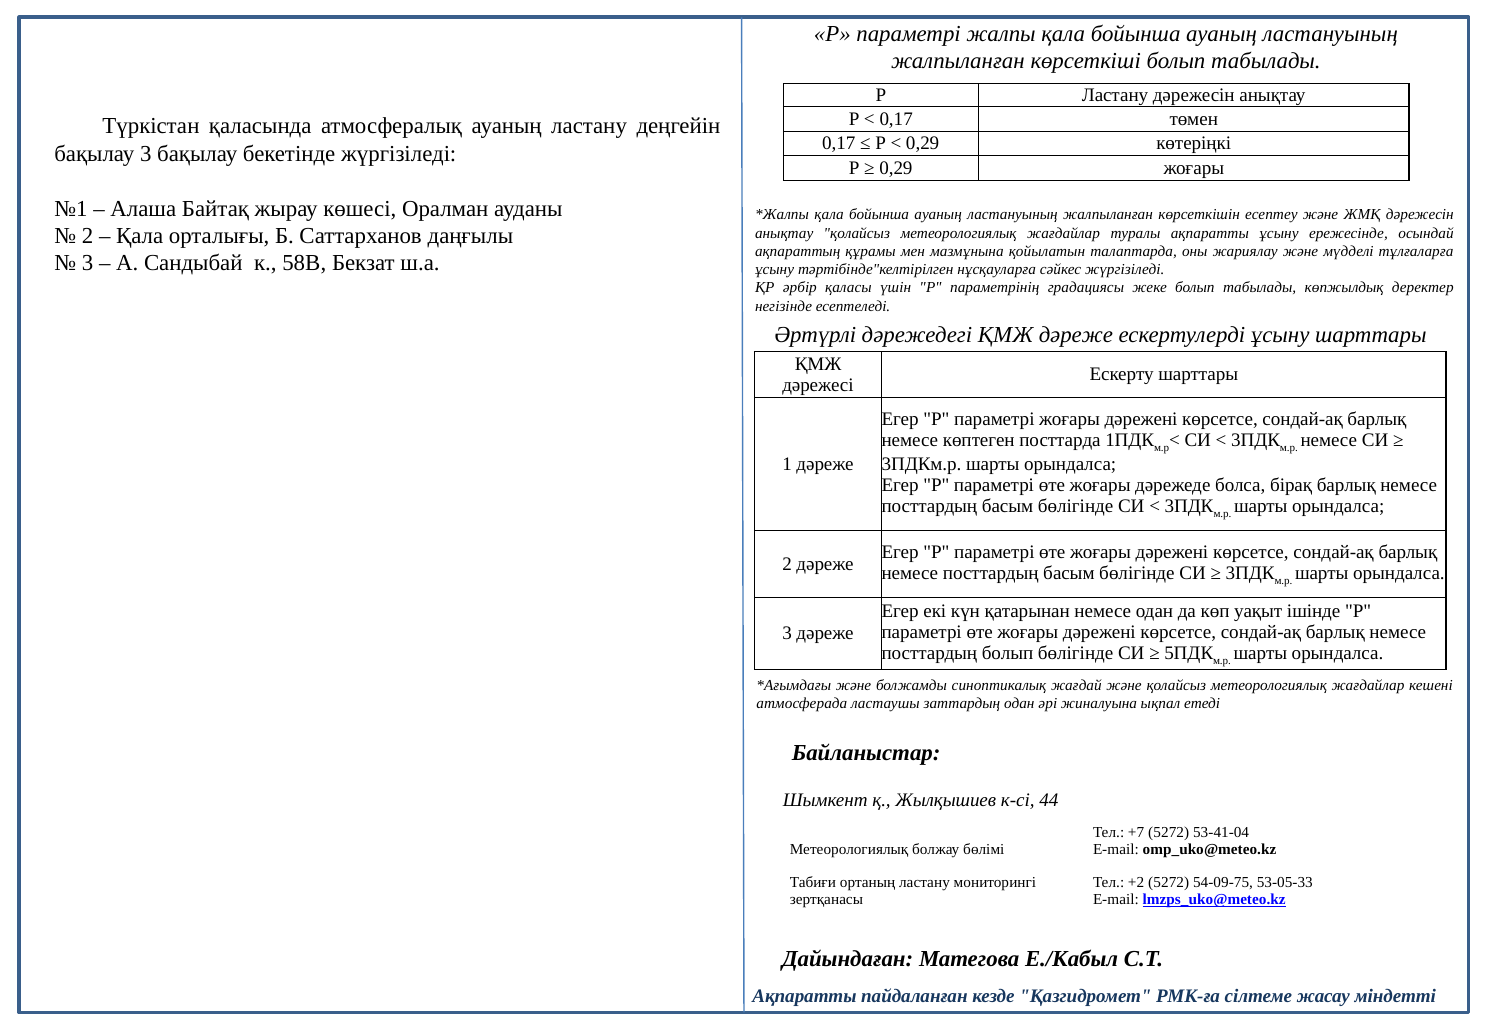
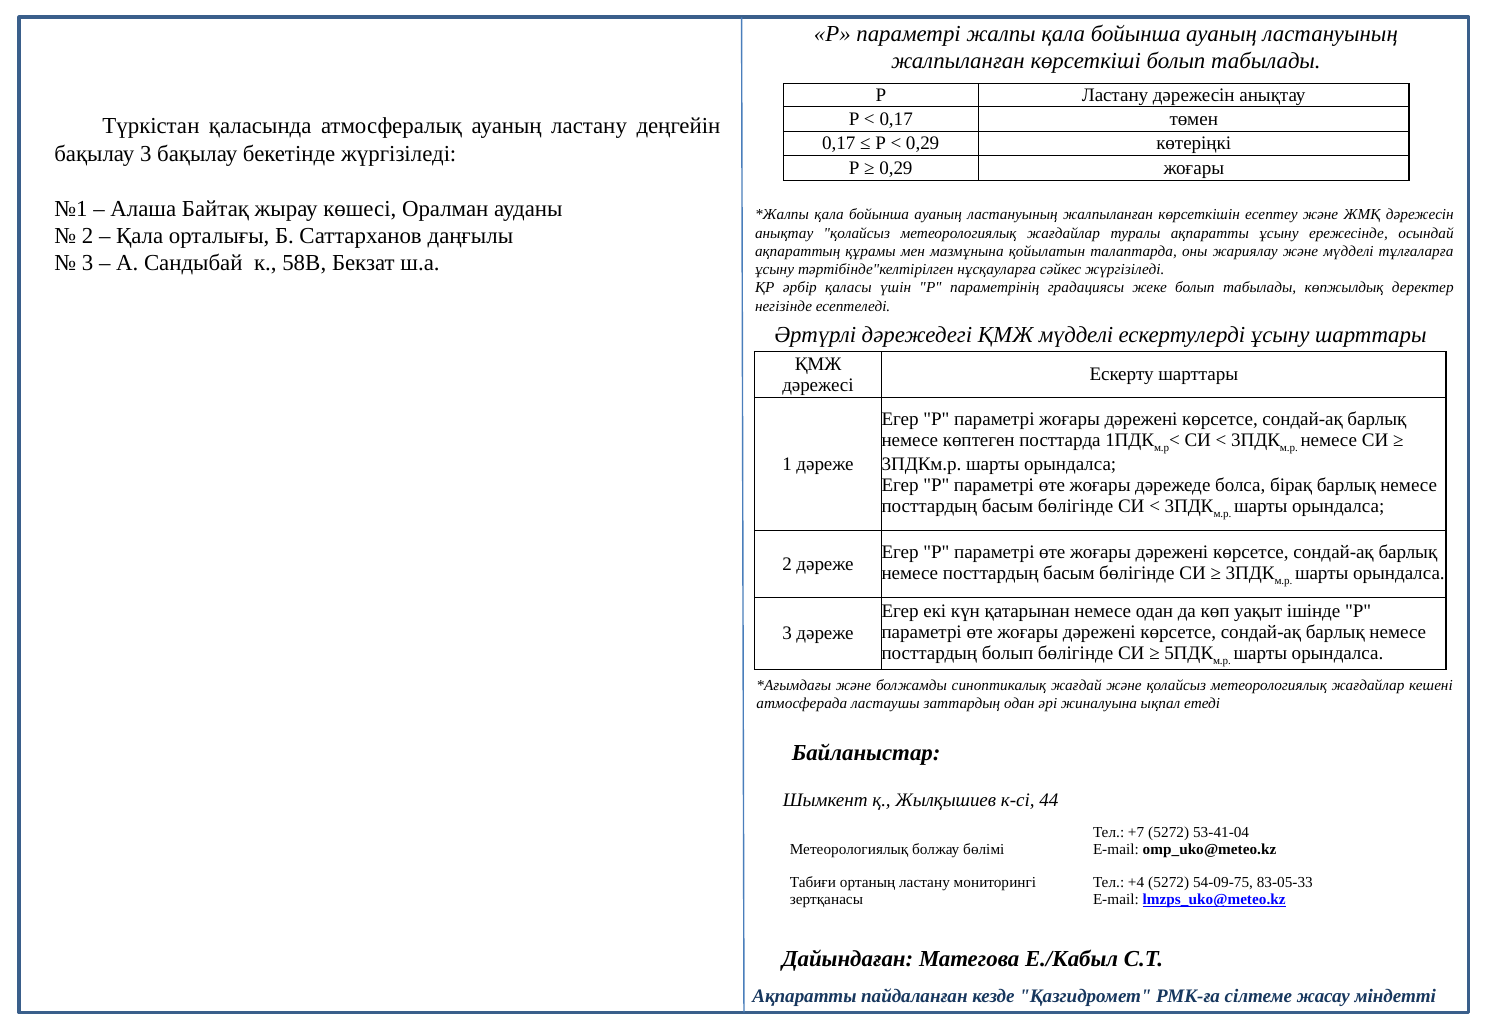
ҚМЖ дәреже: дәреже -> мүдделі
+2: +2 -> +4
53-05-33: 53-05-33 -> 83-05-33
